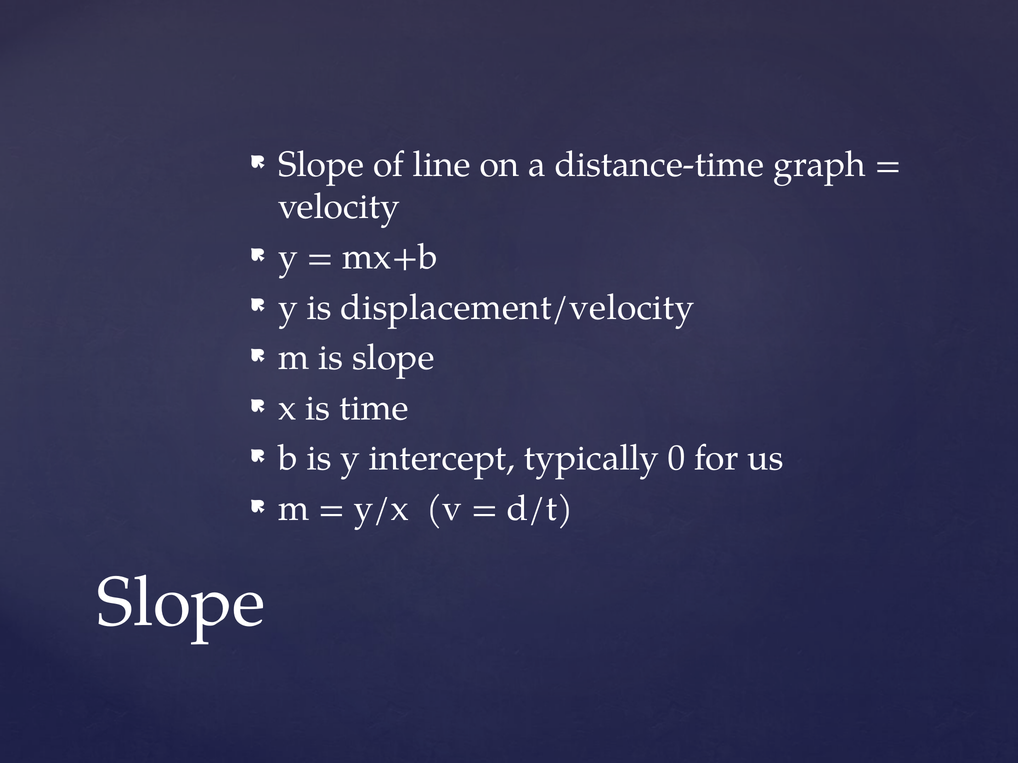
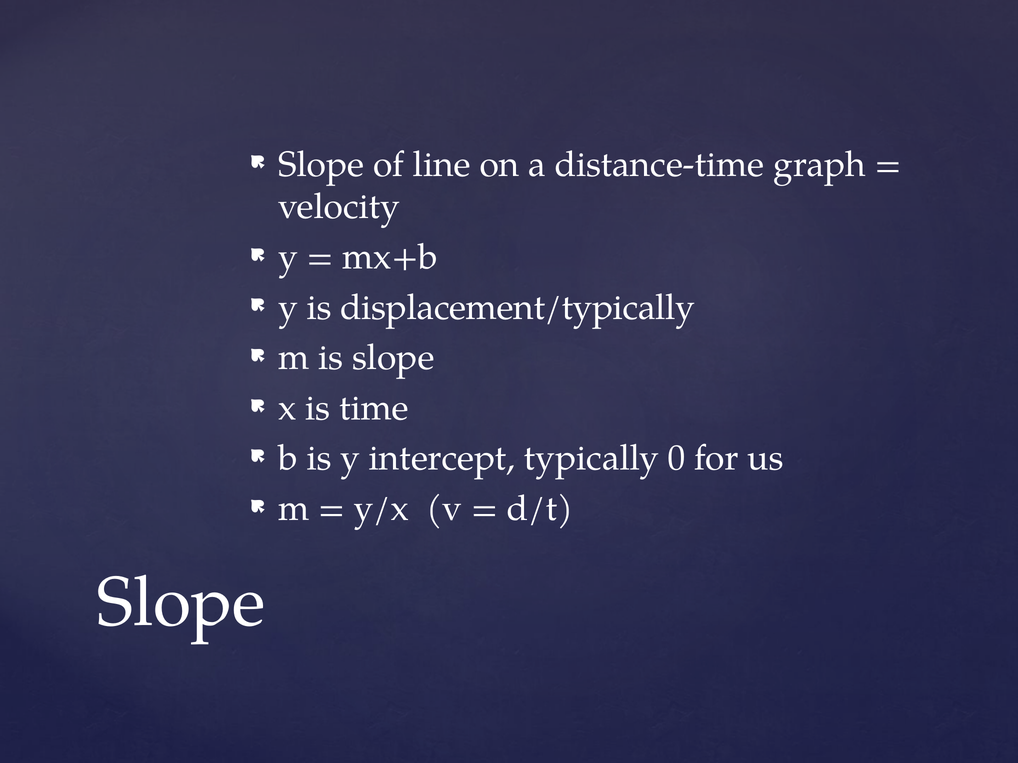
displacement/velocity: displacement/velocity -> displacement/typically
